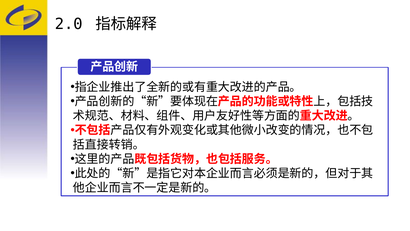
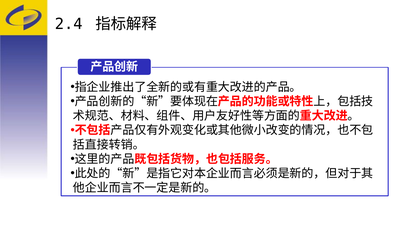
2.0: 2.0 -> 2.4
